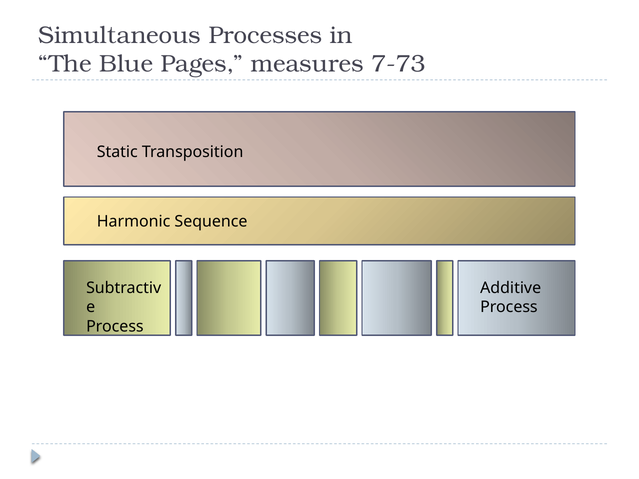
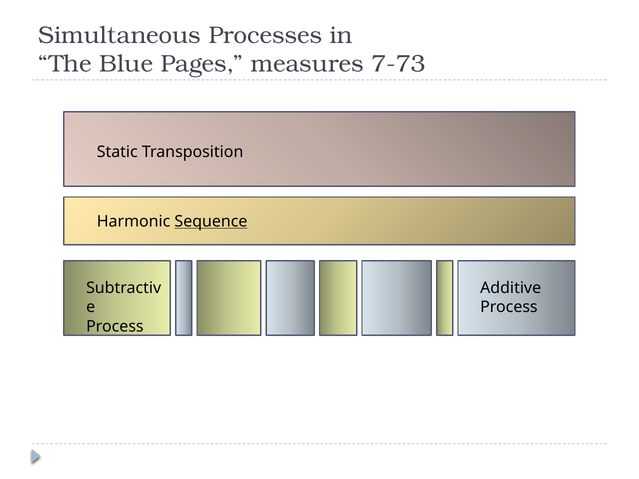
Sequence underline: none -> present
